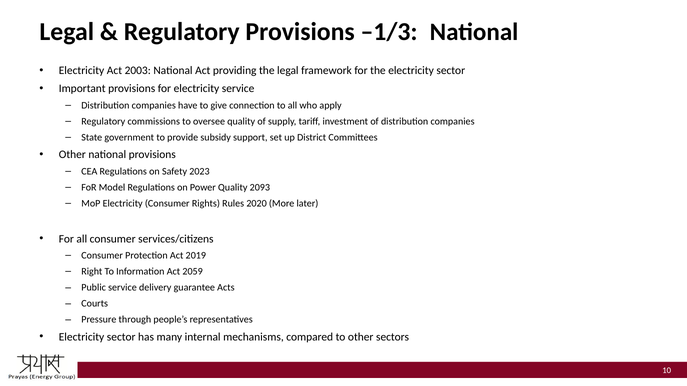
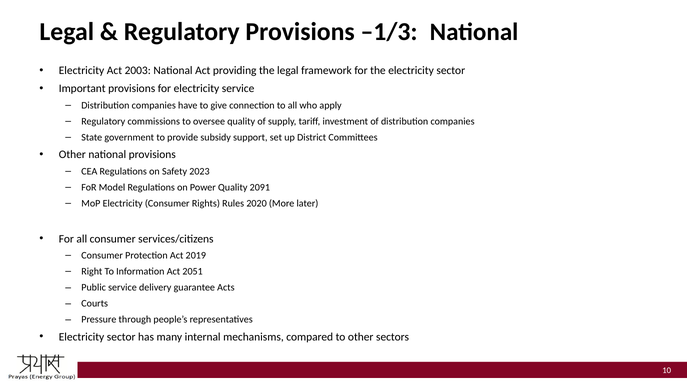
2093: 2093 -> 2091
2059: 2059 -> 2051
